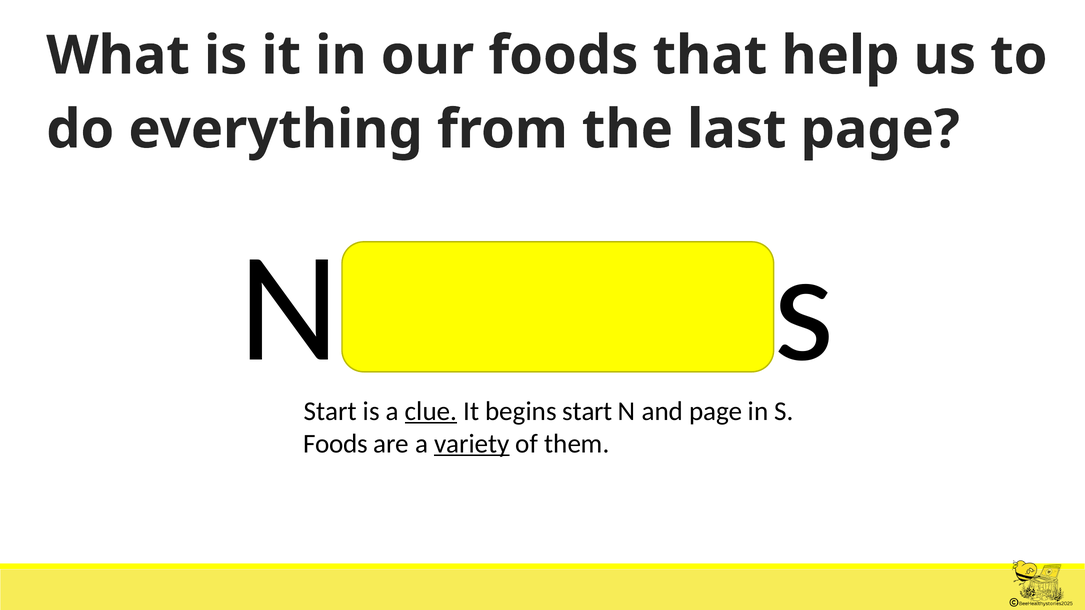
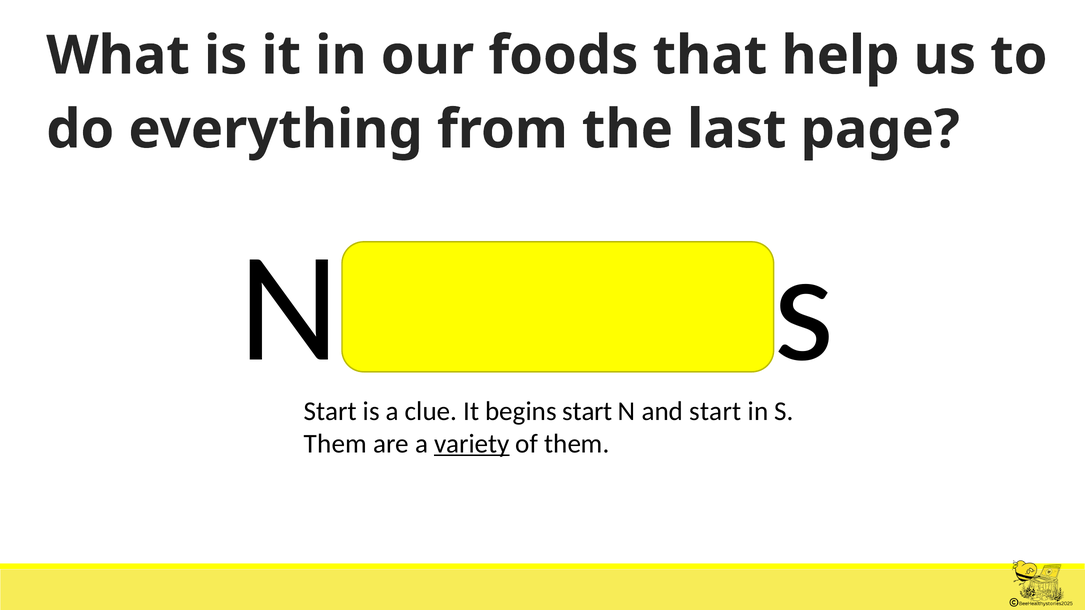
clue underline: present -> none
and page: page -> start
Foods at (336, 444): Foods -> Them
